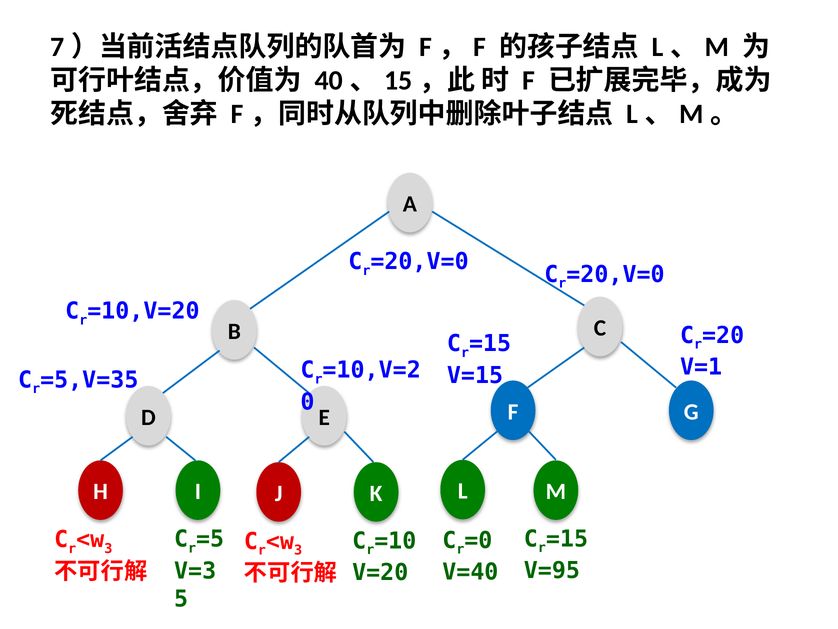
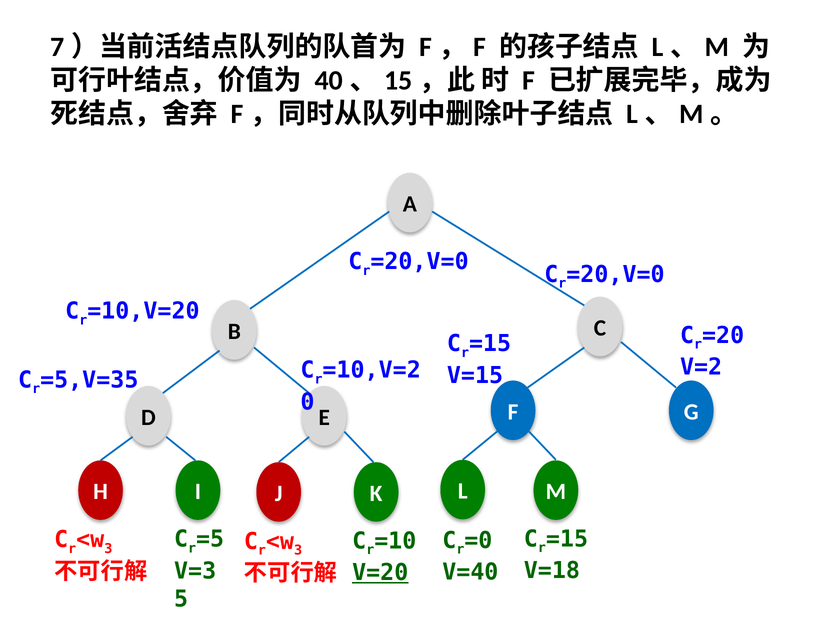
V=1: V=1 -> V=2
V=95: V=95 -> V=18
V=20 underline: none -> present
